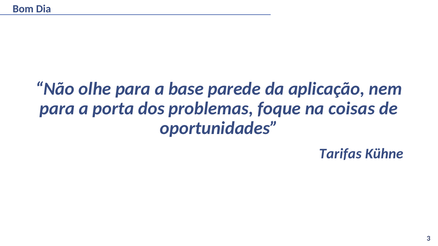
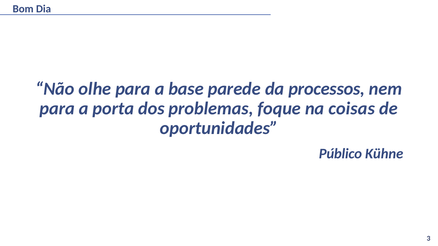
aplicação: aplicação -> processos
Tarifas: Tarifas -> Público
